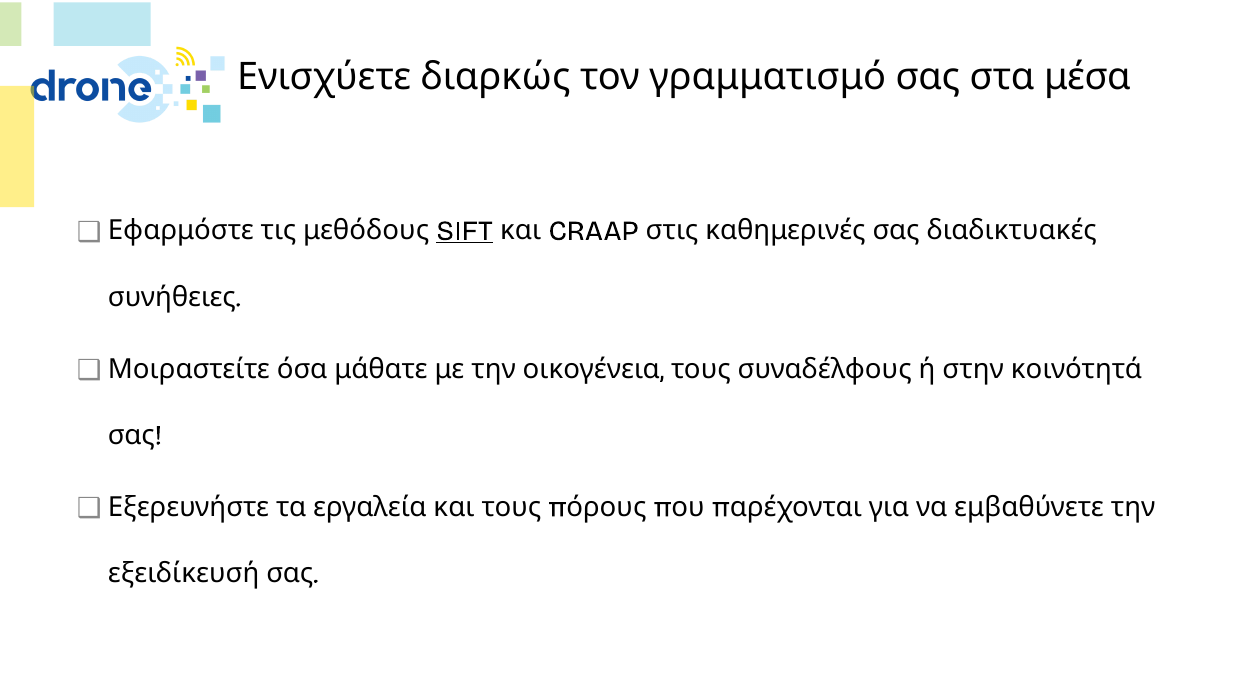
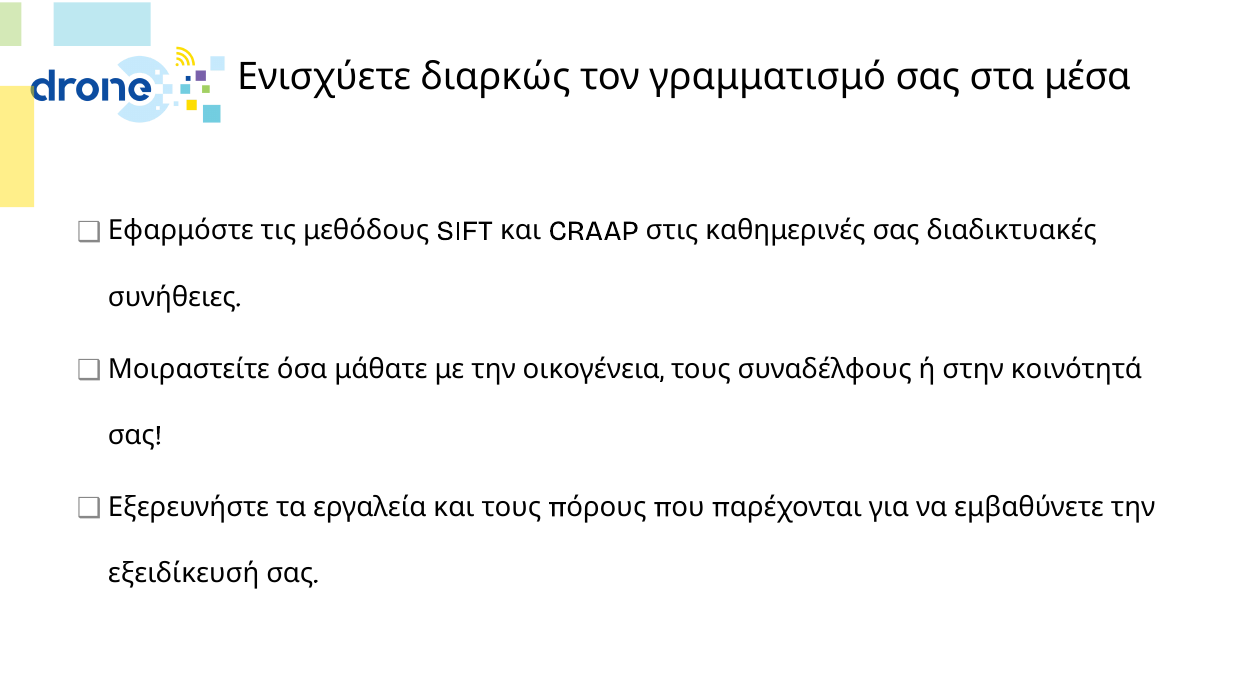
SIFT underline: present -> none
